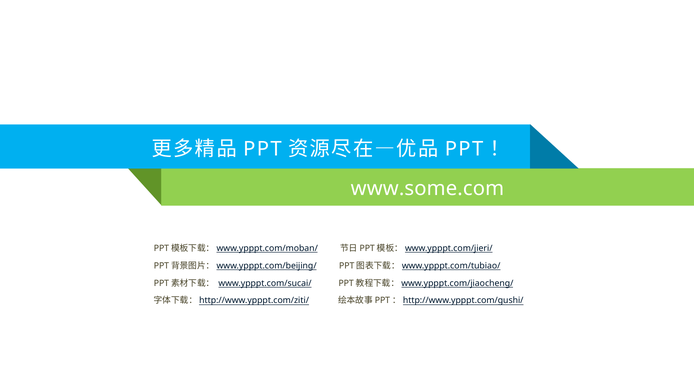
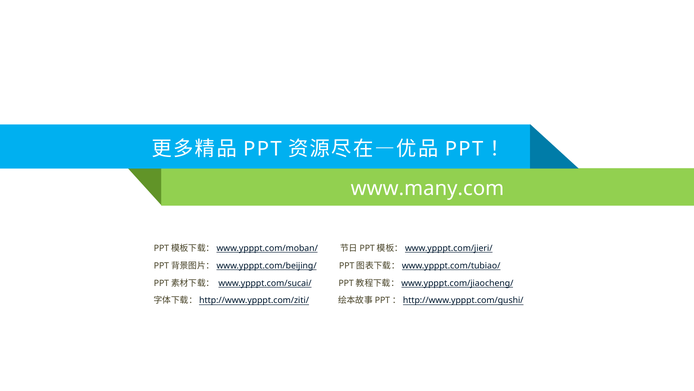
www.some.com: www.some.com -> www.many.com
